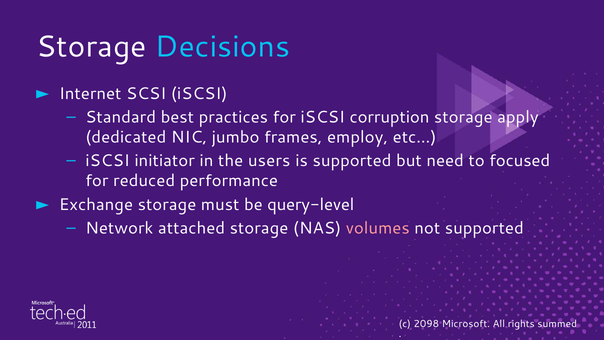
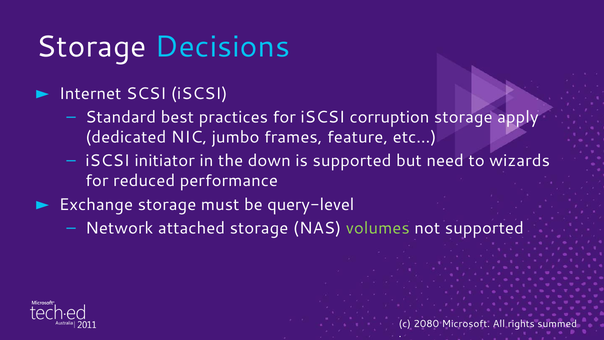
employ: employ -> feature
users: users -> down
focused: focused -> wizards
volumes colour: pink -> light green
2098: 2098 -> 2080
